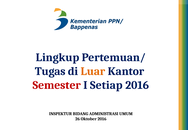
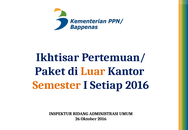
Lingkup: Lingkup -> Ikhtisar
Tugas: Tugas -> Paket
Semester colour: red -> orange
